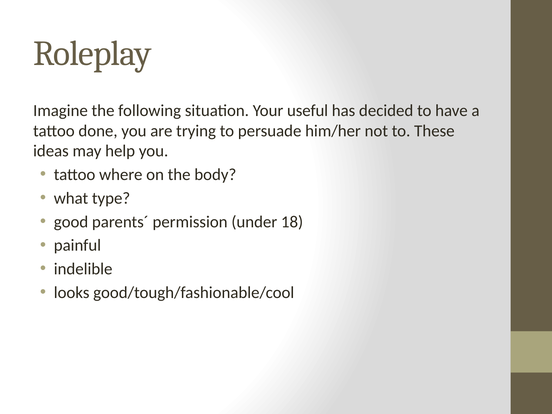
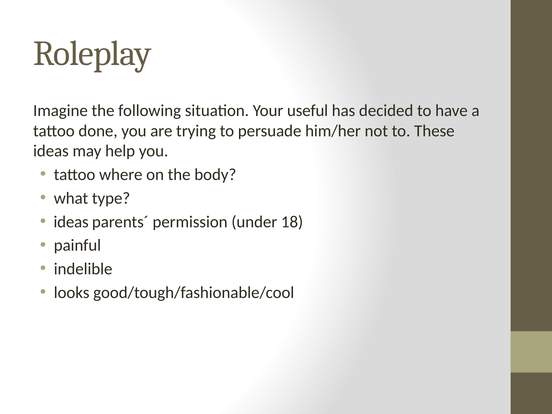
good at (71, 222): good -> ideas
